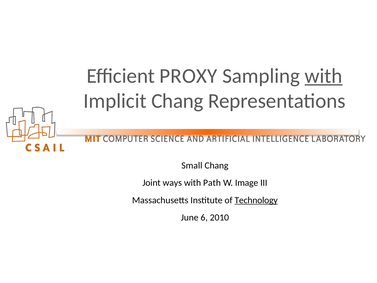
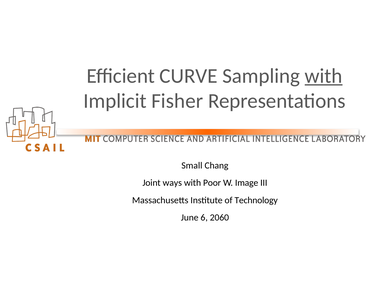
PROXY: PROXY -> CURVE
Implicit Chang: Chang -> Fisher
Path: Path -> Poor
Technology underline: present -> none
2010: 2010 -> 2060
